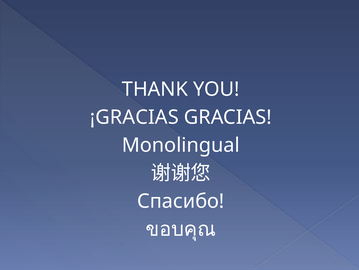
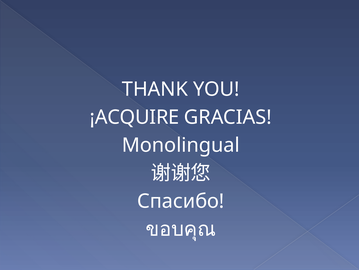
¡GRACIAS: ¡GRACIAS -> ¡ACQUIRE
